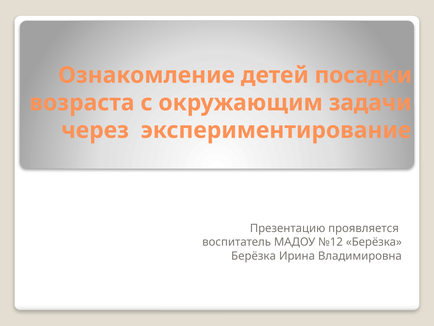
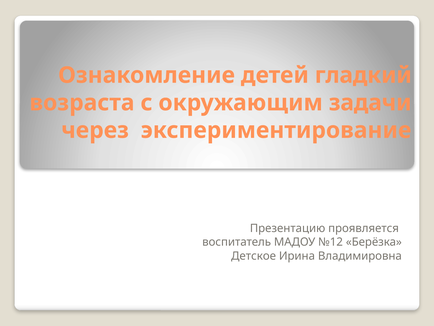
посадки: посадки -> гладкий
Берёзка at (254, 256): Берёзка -> Детское
